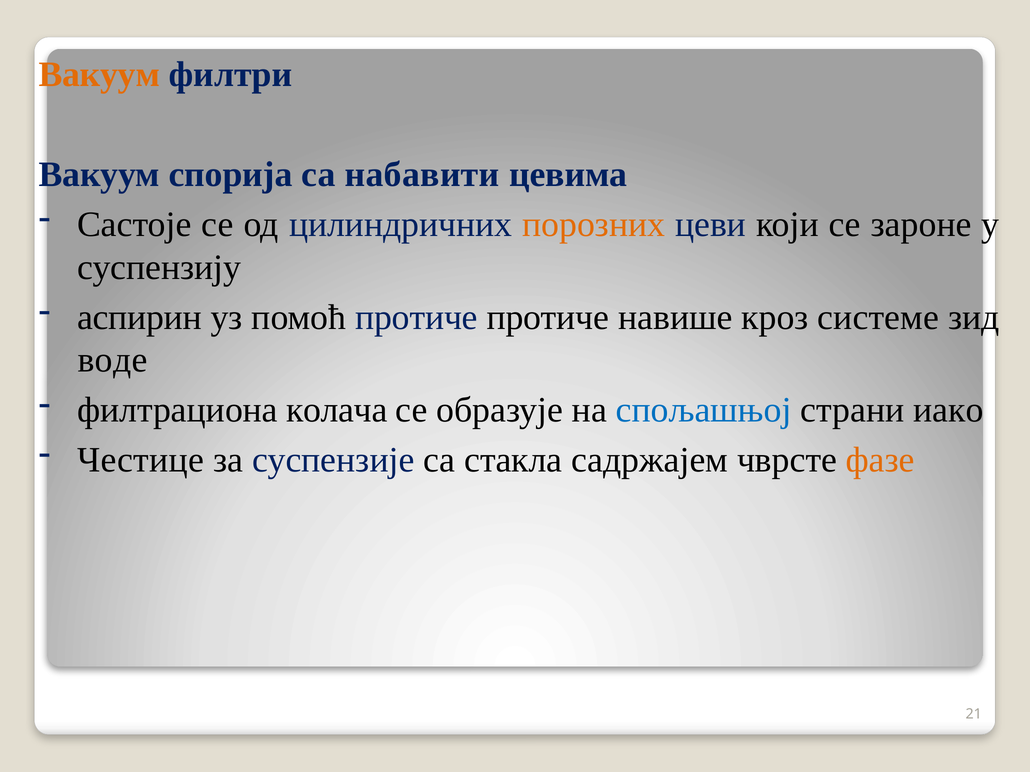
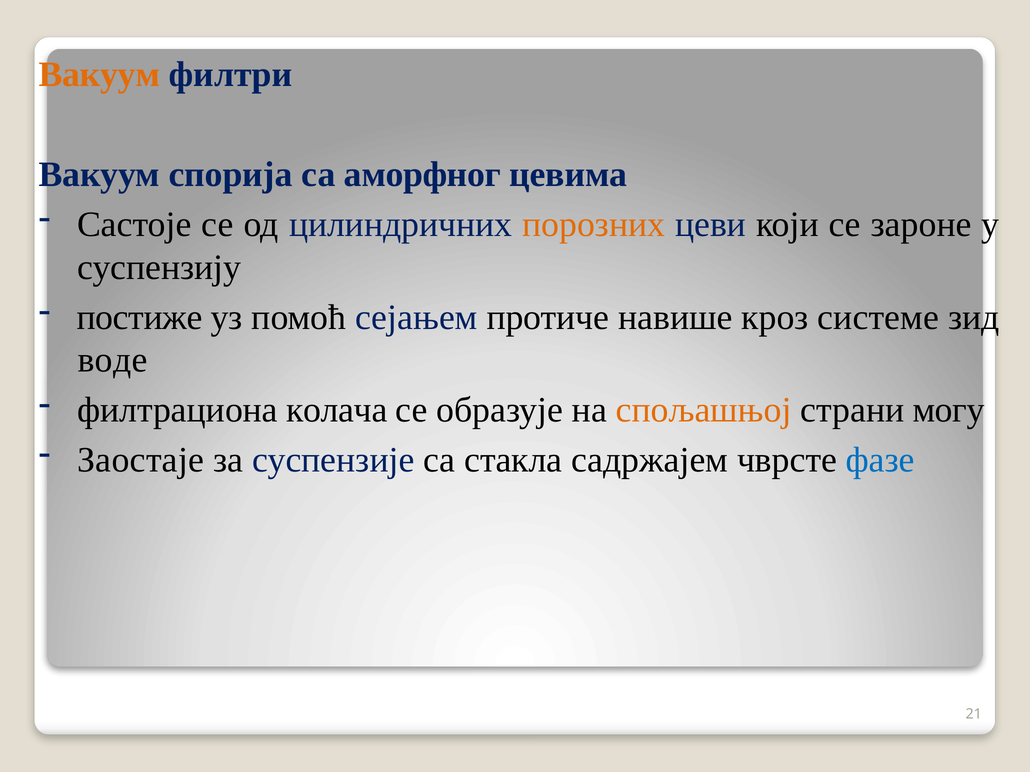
набавити: набавити -> аморфног
аспирин: аспирин -> постиже
помоћ протиче: протиче -> сејањем
спољашњој colour: blue -> orange
иако: иако -> могу
Честице: Честице -> Заостаје
фазе colour: orange -> blue
